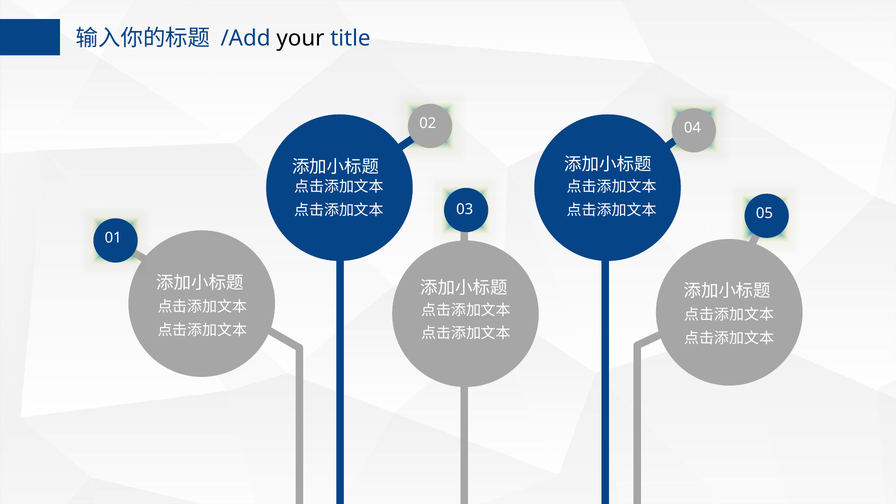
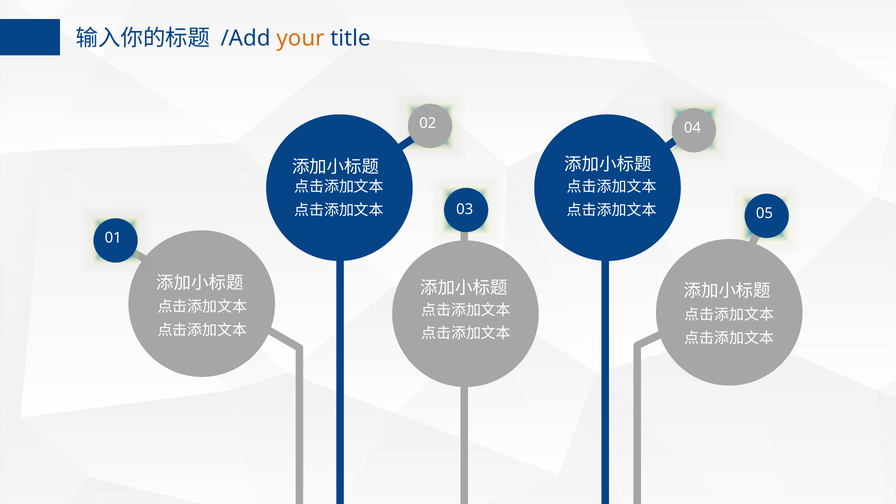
your colour: black -> orange
